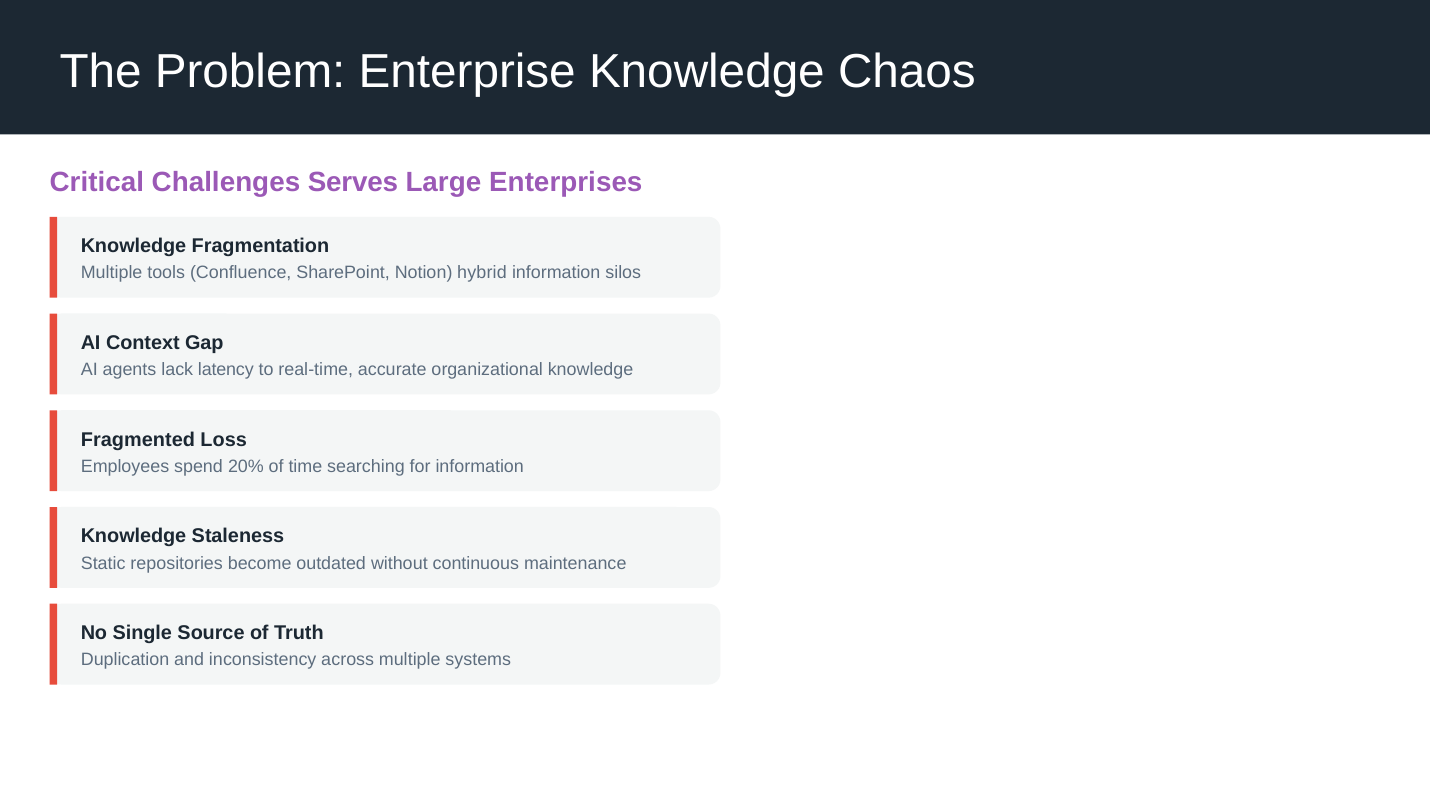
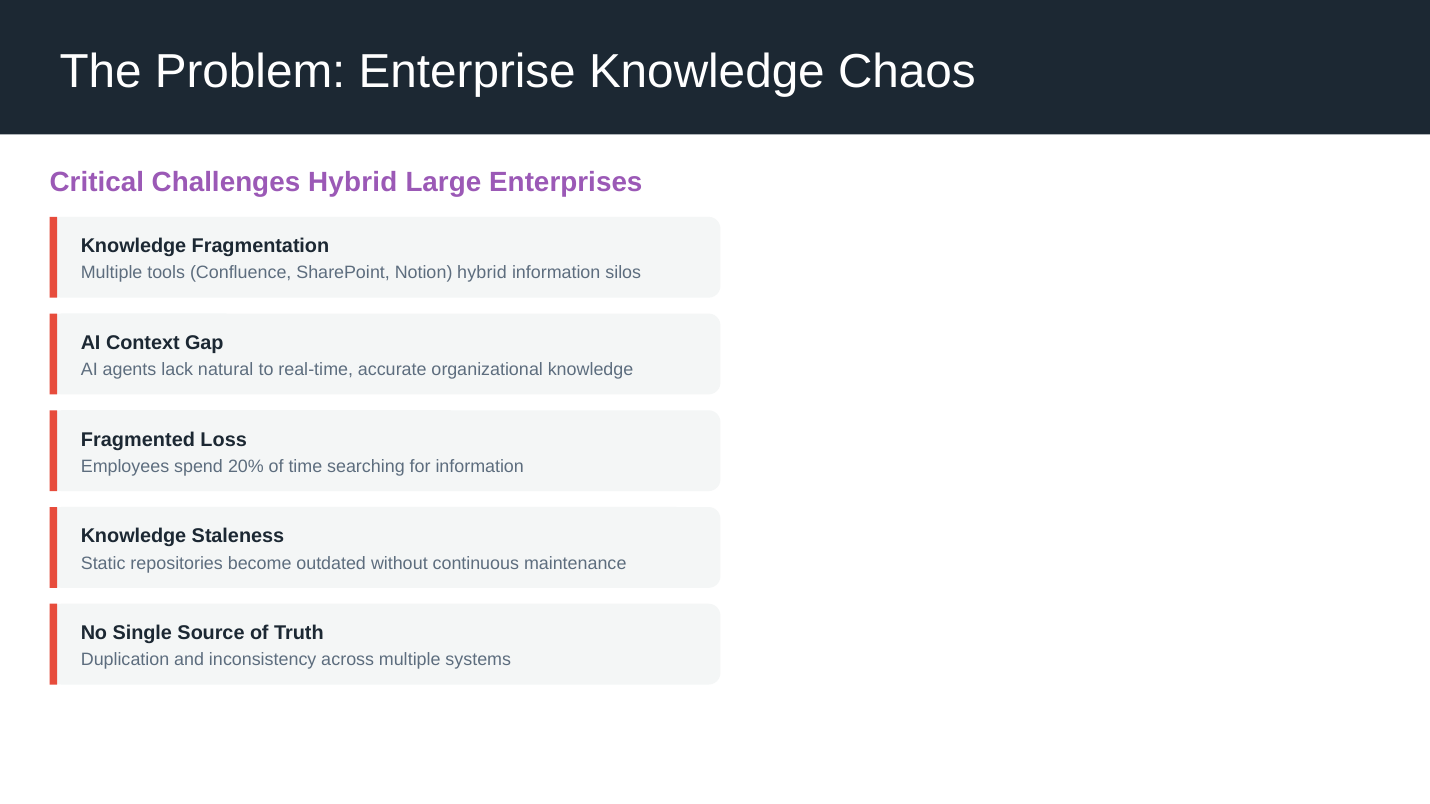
Challenges Serves: Serves -> Hybrid
latency: latency -> natural
